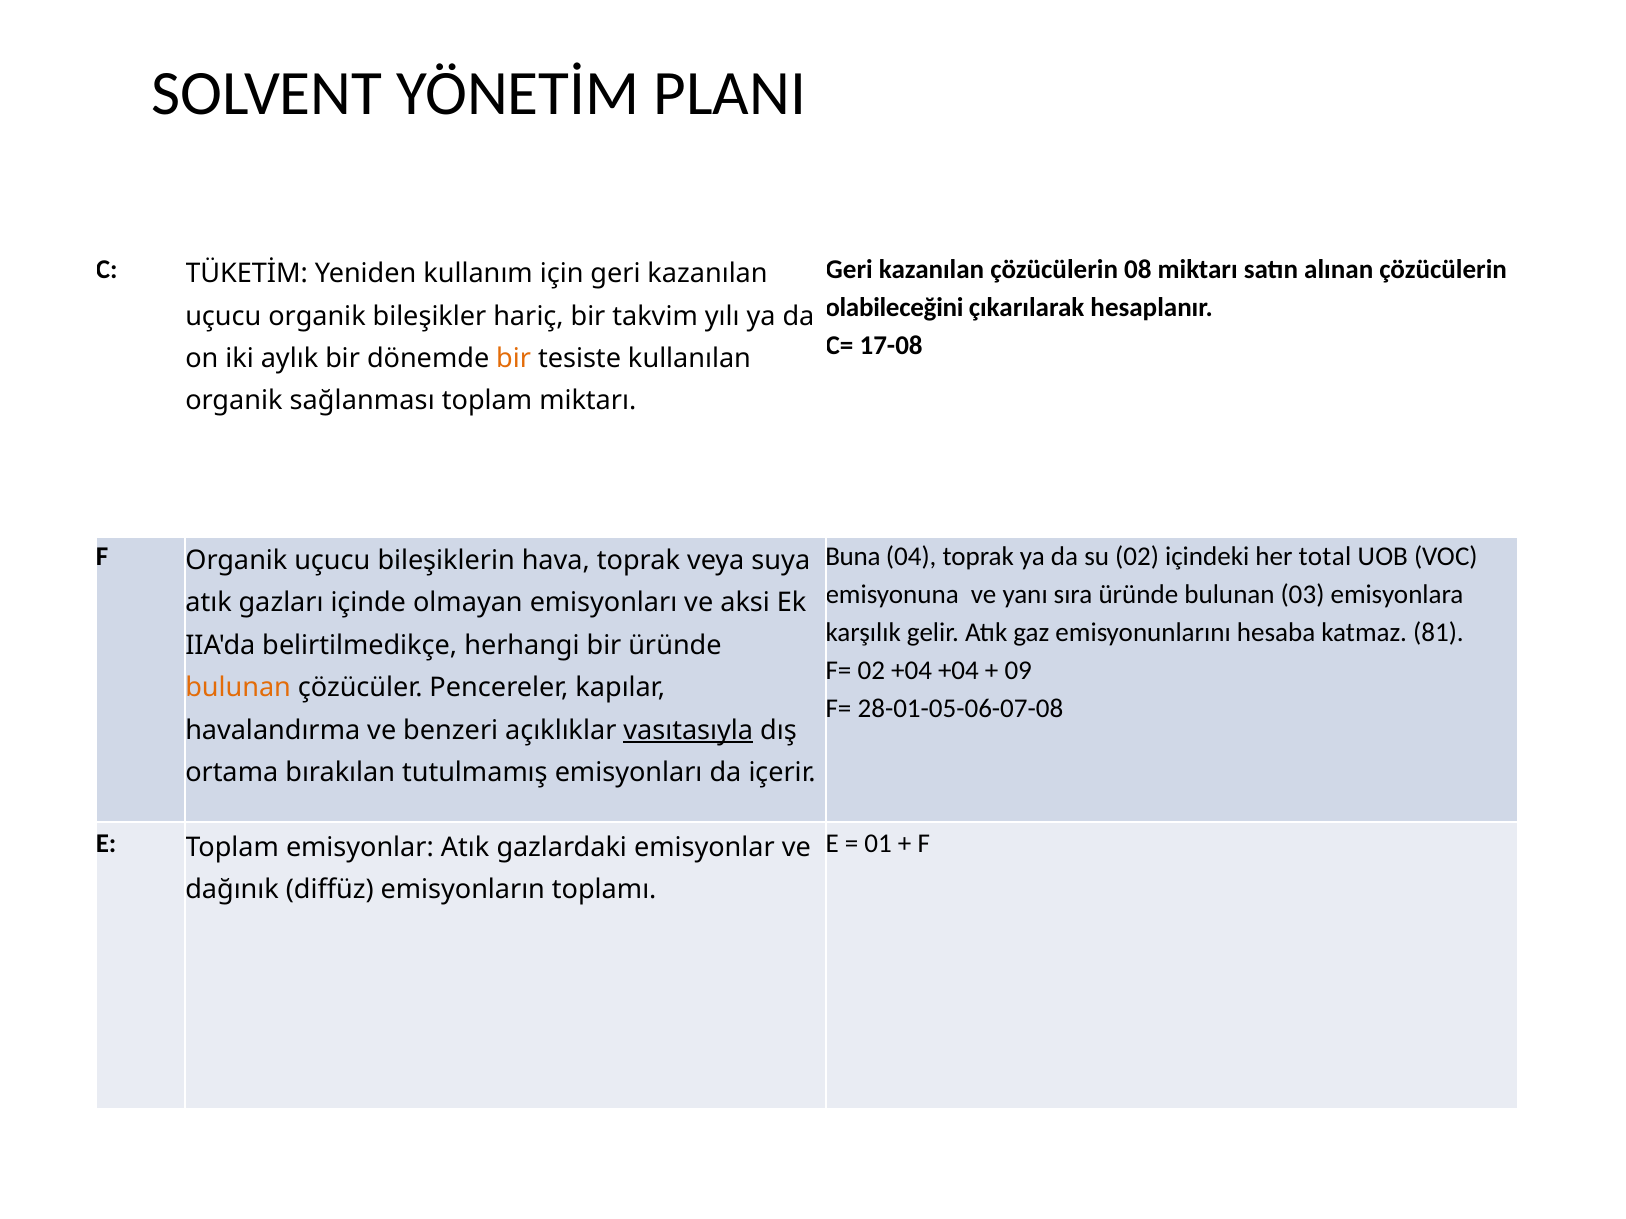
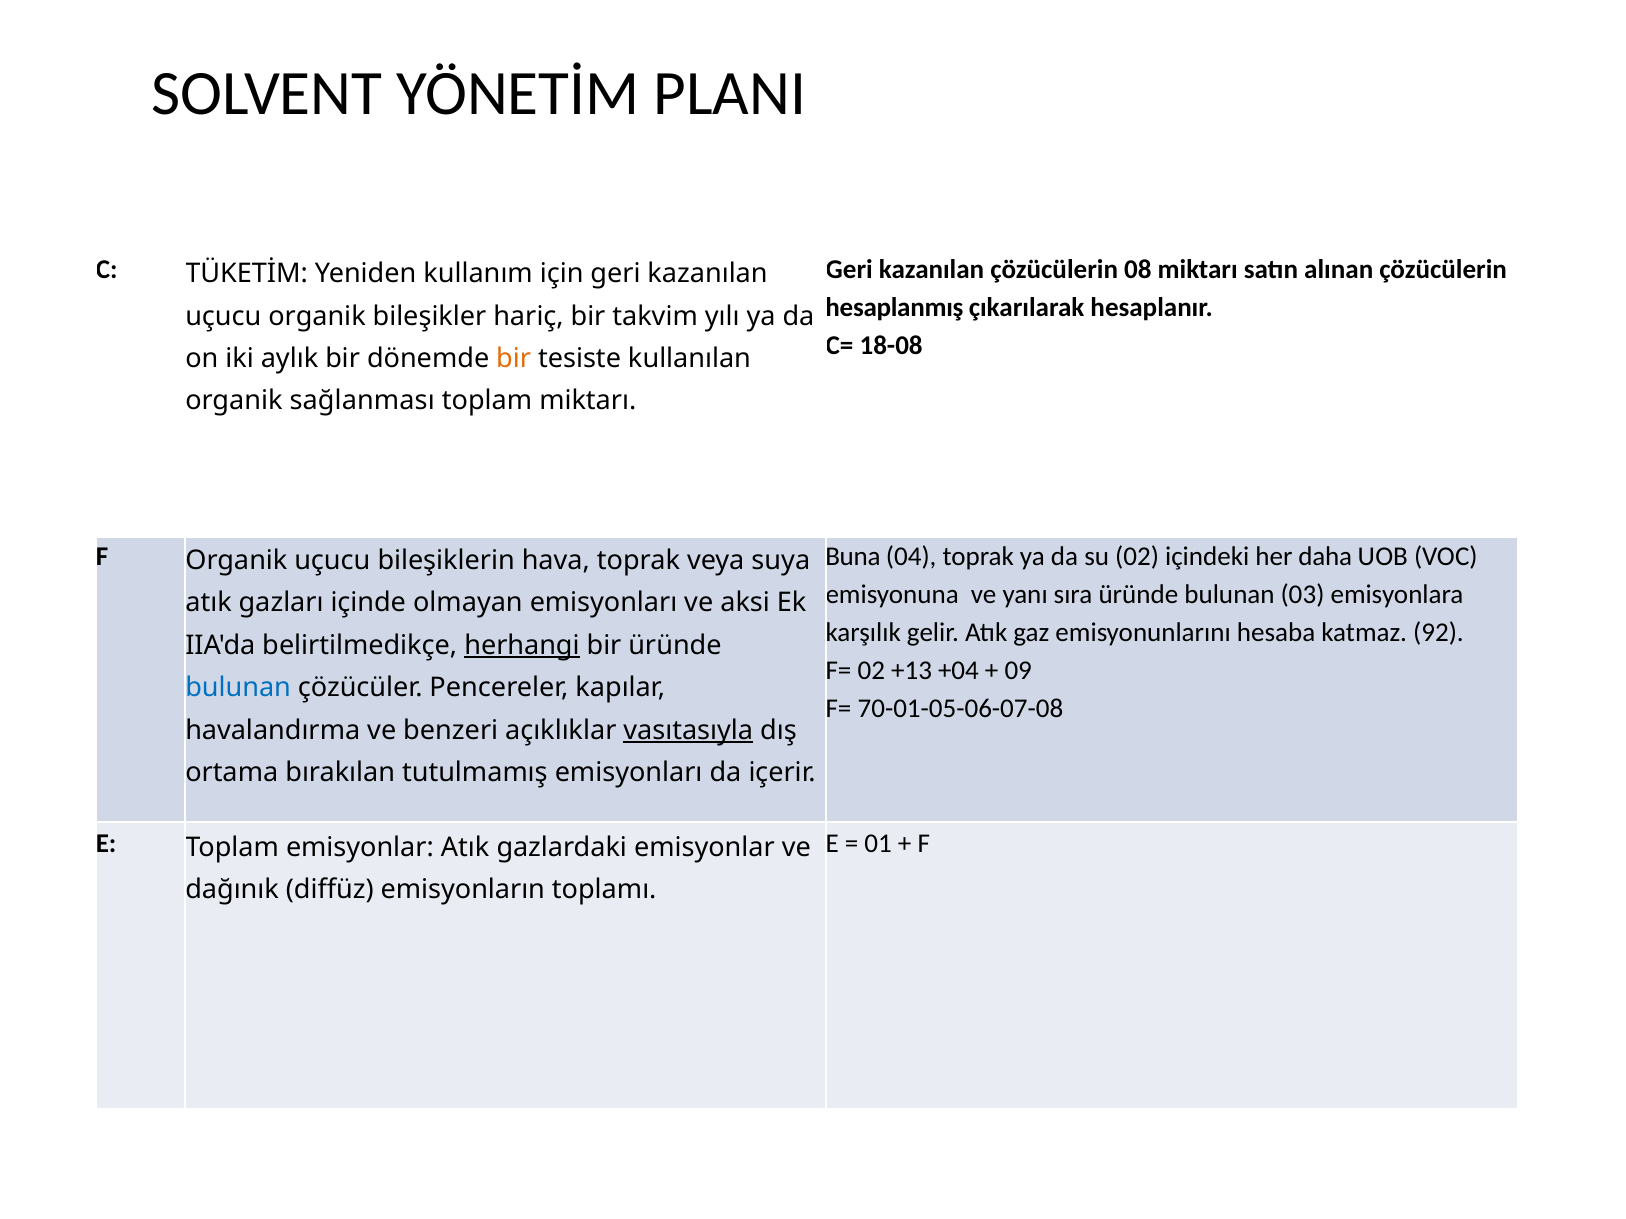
olabileceğini: olabileceğini -> hesaplanmış
17-08: 17-08 -> 18-08
total: total -> daha
81: 81 -> 92
herhangi underline: none -> present
02 +04: +04 -> +13
bulunan at (238, 688) colour: orange -> blue
28-01-05-06-07-08: 28-01-05-06-07-08 -> 70-01-05-06-07-08
